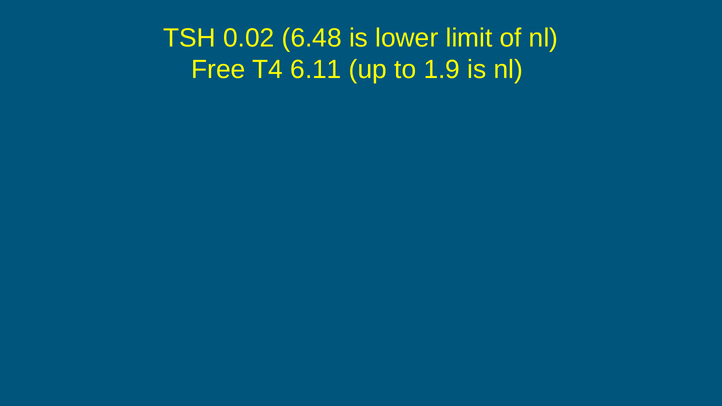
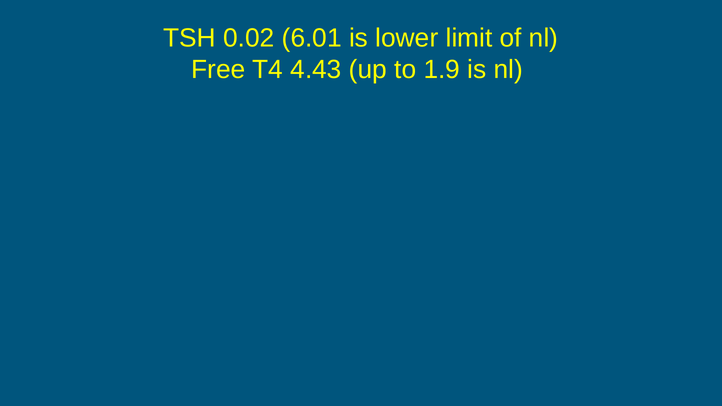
6.48: 6.48 -> 6.01
6.11: 6.11 -> 4.43
